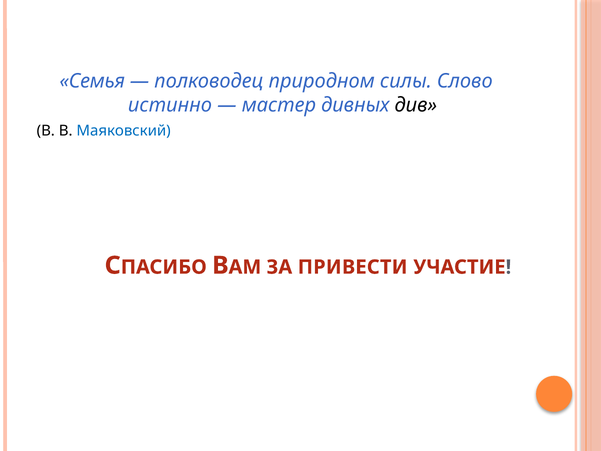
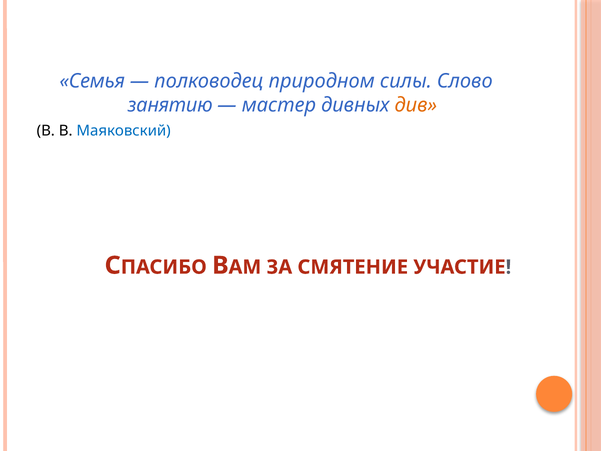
истинно: истинно -> занятию
див colour: black -> orange
ПРИВЕСТИ: ПРИВЕСТИ -> СМЯТЕНИЕ
